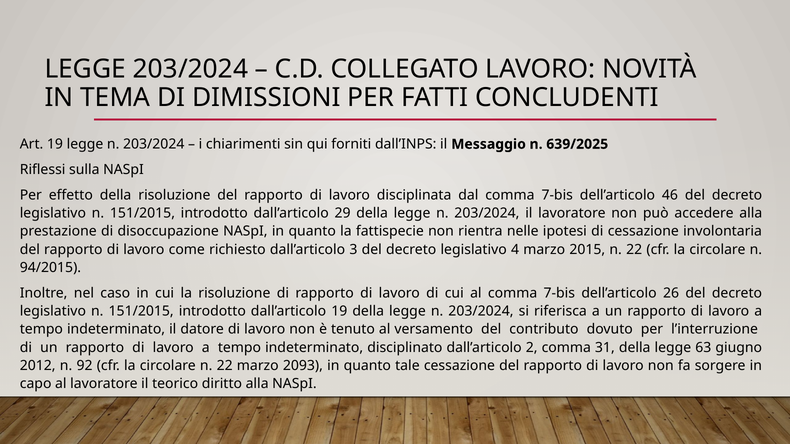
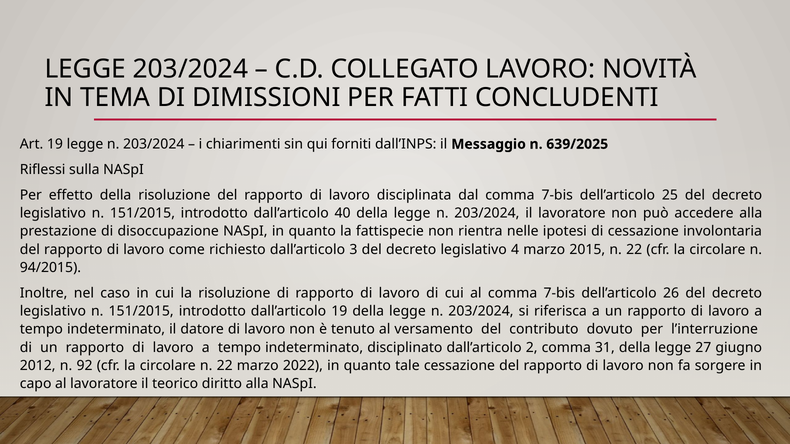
46: 46 -> 25
29: 29 -> 40
63: 63 -> 27
2093: 2093 -> 2022
